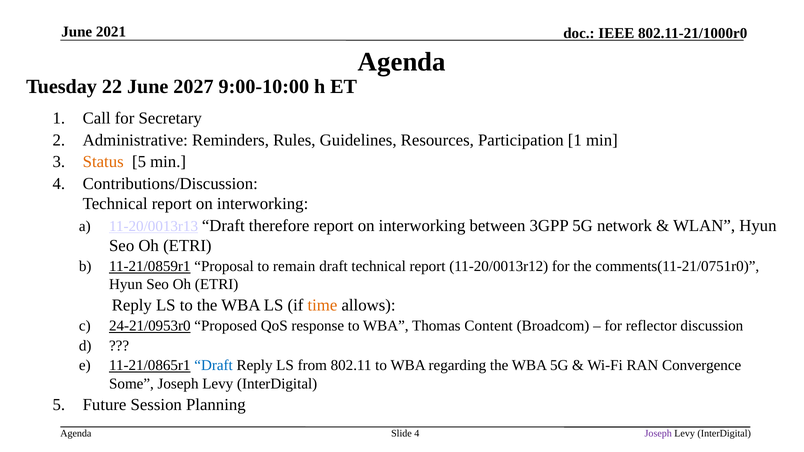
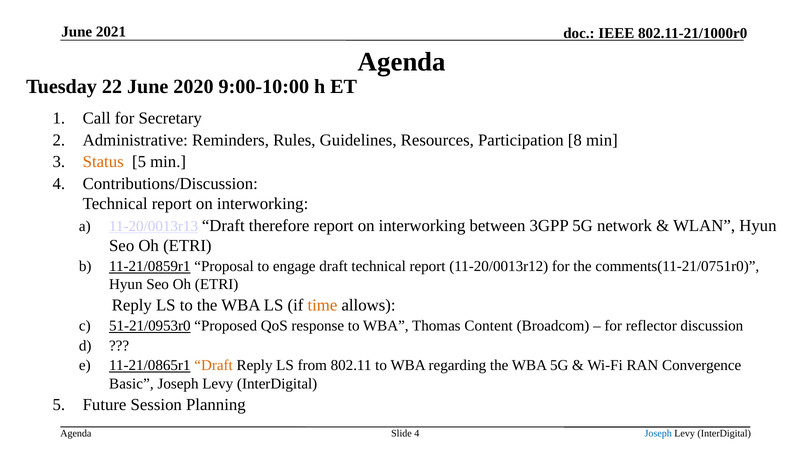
2027: 2027 -> 2020
Participation 1: 1 -> 8
remain: remain -> engage
24-21/0953r0: 24-21/0953r0 -> 51-21/0953r0
Draft at (214, 366) colour: blue -> orange
Some: Some -> Basic
Joseph at (658, 434) colour: purple -> blue
